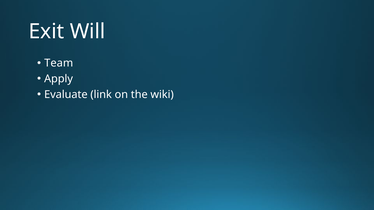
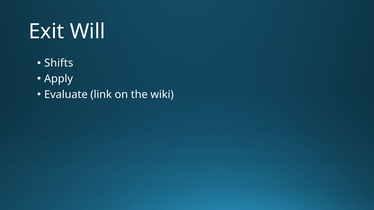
Team: Team -> Shifts
